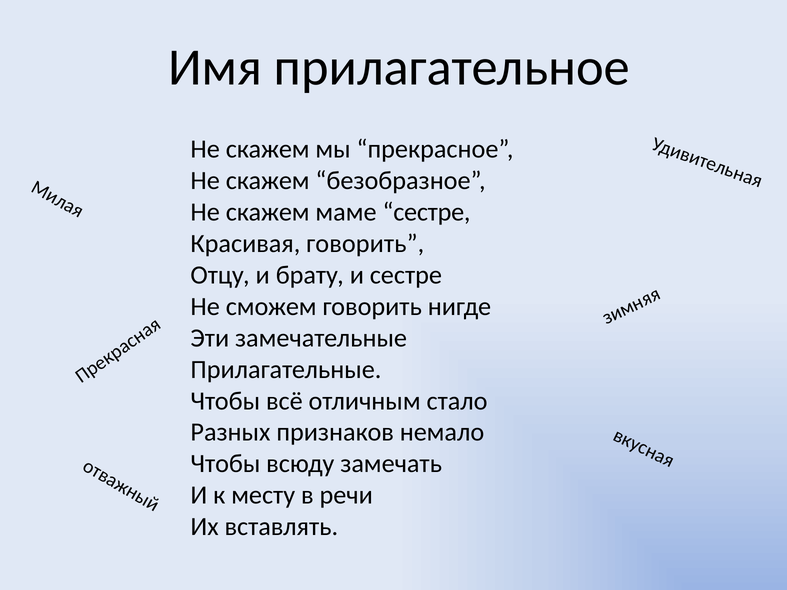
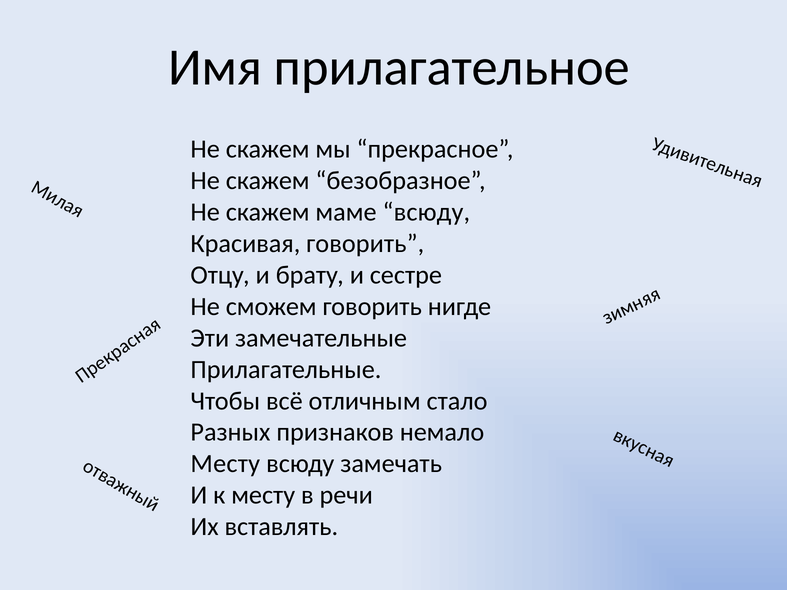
маме сестре: сестре -> всюду
Чтобы at (225, 464): Чтобы -> Месту
